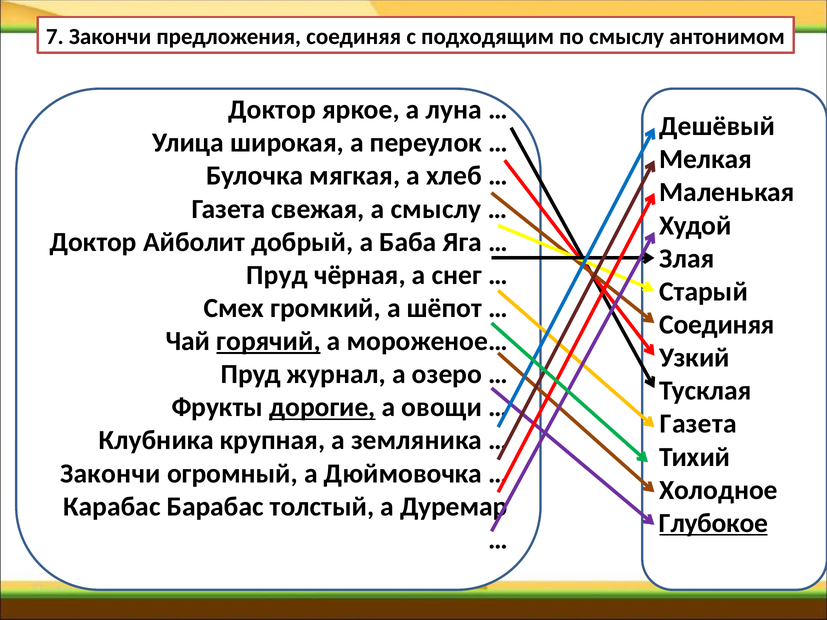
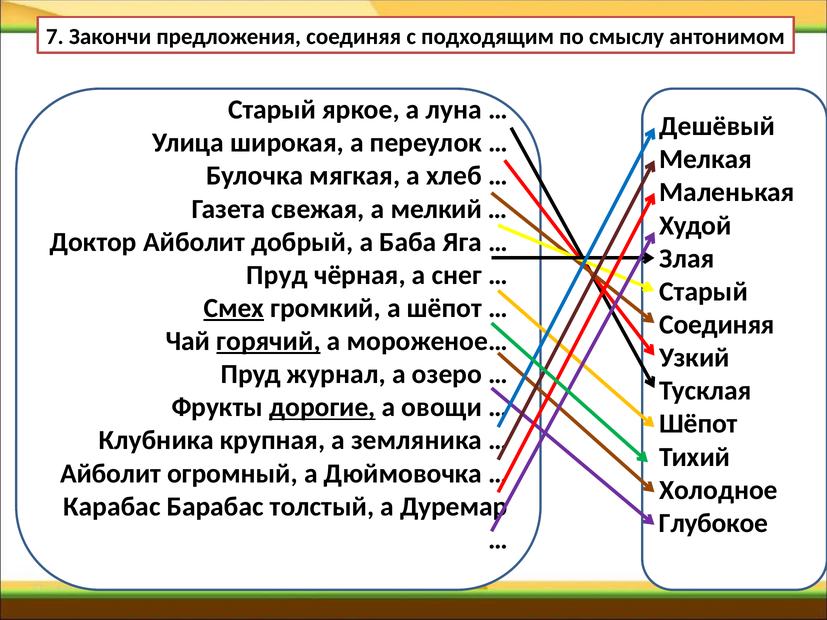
Доктор at (272, 110): Доктор -> Старый
а смыслу: смыслу -> мелкий
Смех underline: none -> present
Газета at (698, 424): Газета -> Шёпот
Закончи at (110, 474): Закончи -> Айболит
Глубокое underline: present -> none
